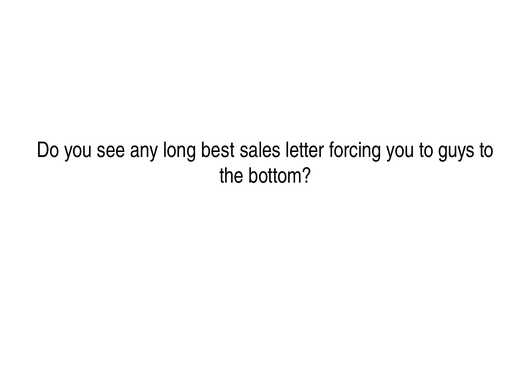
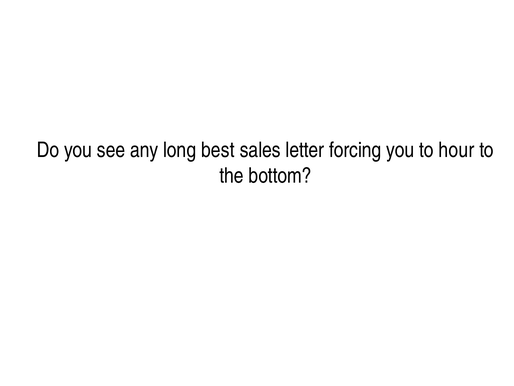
guys: guys -> hour
